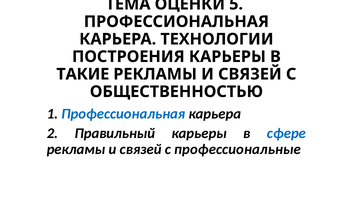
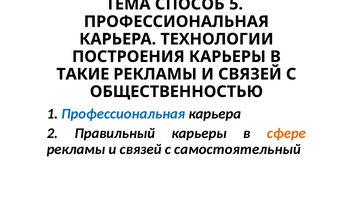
ОЦЕНКИ: ОЦЕНКИ -> СПОСОБ
сфере colour: blue -> orange
профессиональные: профессиональные -> самостоятельный
